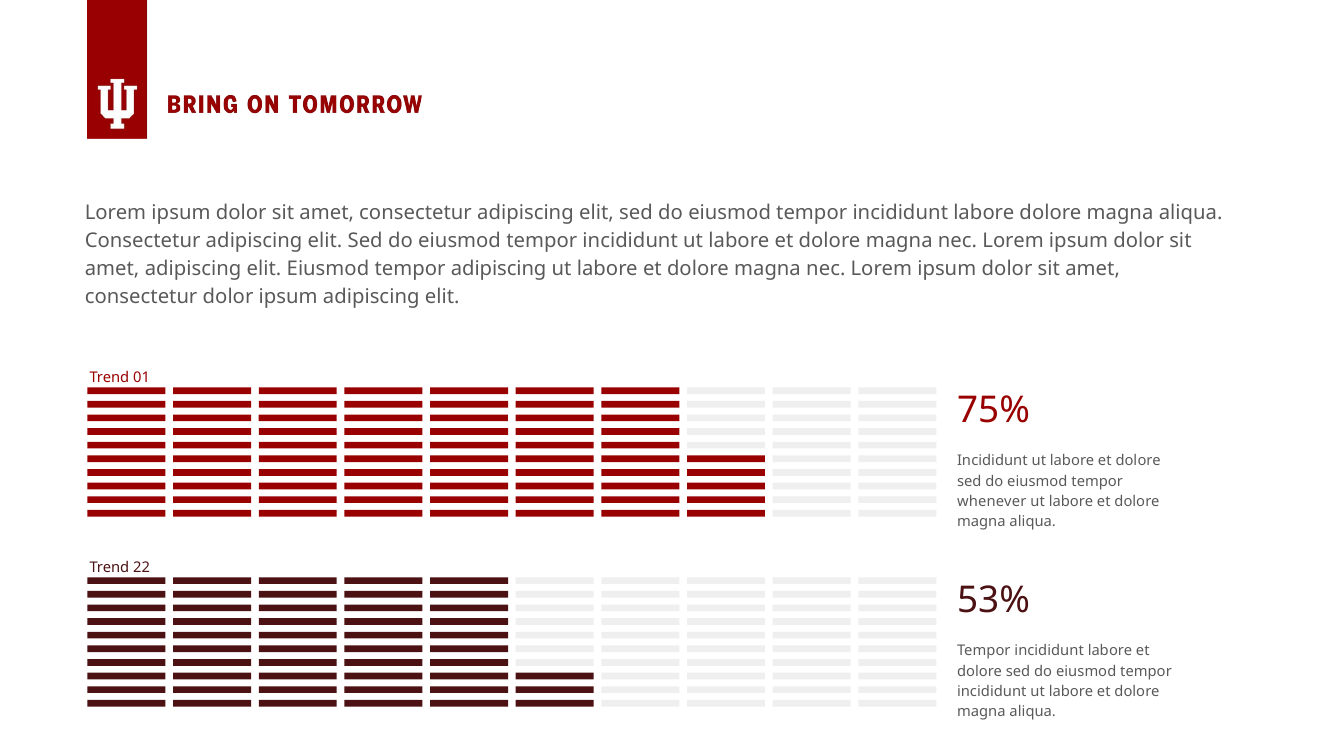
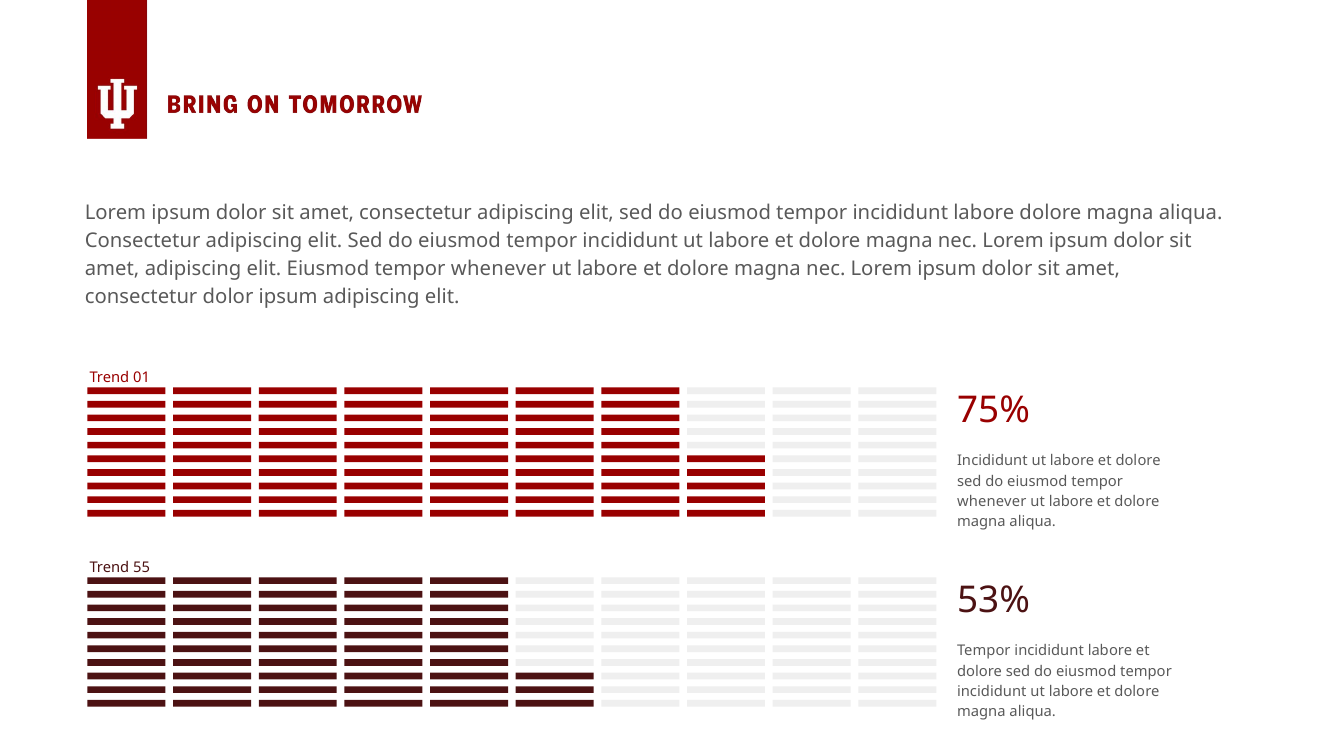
elit Eiusmod tempor adipiscing: adipiscing -> whenever
22: 22 -> 55
